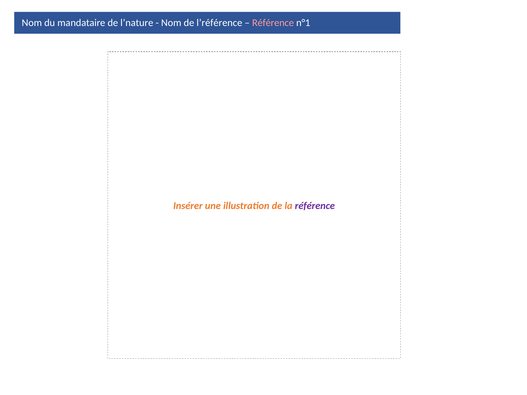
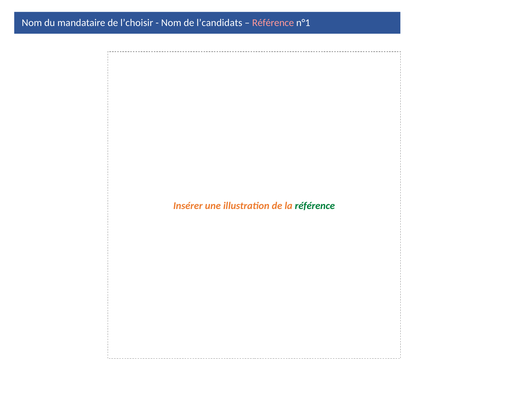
l’nature: l’nature -> l’choisir
l’référence: l’référence -> l’candidats
référence at (315, 206) colour: purple -> green
